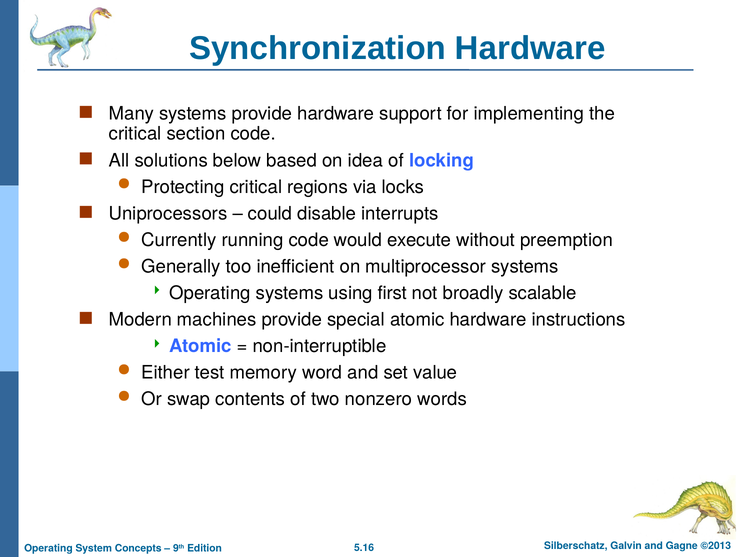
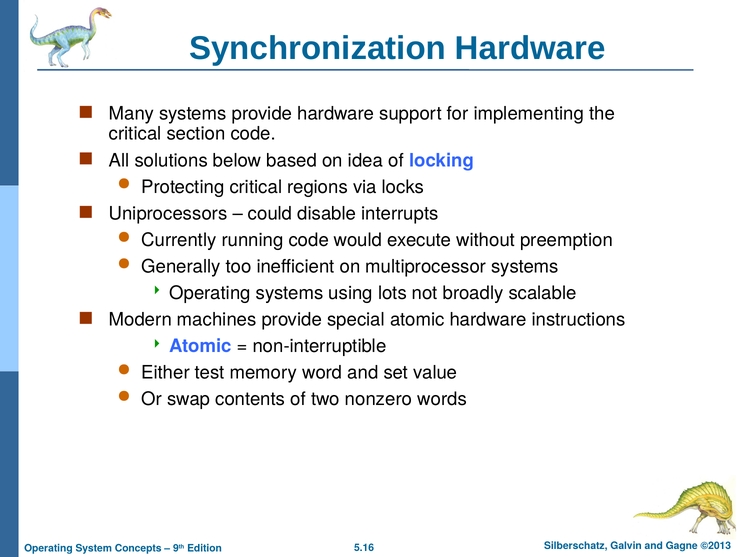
first: first -> lots
